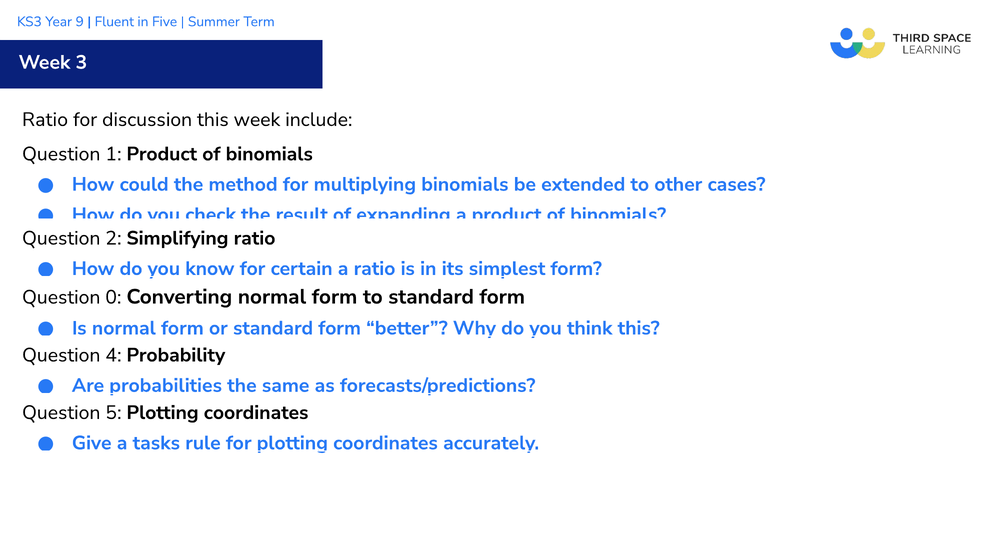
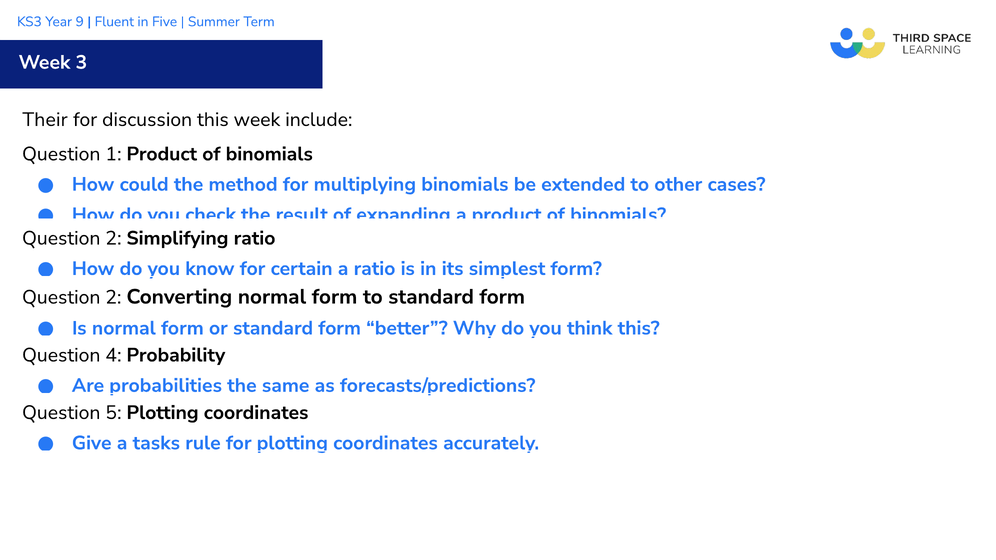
Ratio at (45, 120): Ratio -> Their
0 at (113, 297): 0 -> 2
